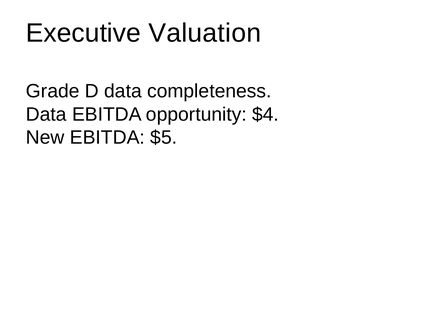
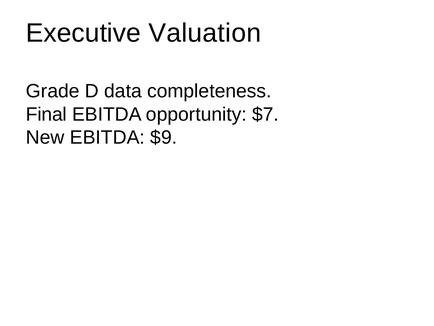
Data at (46, 114): Data -> Final
$4: $4 -> $7
$5: $5 -> $9
